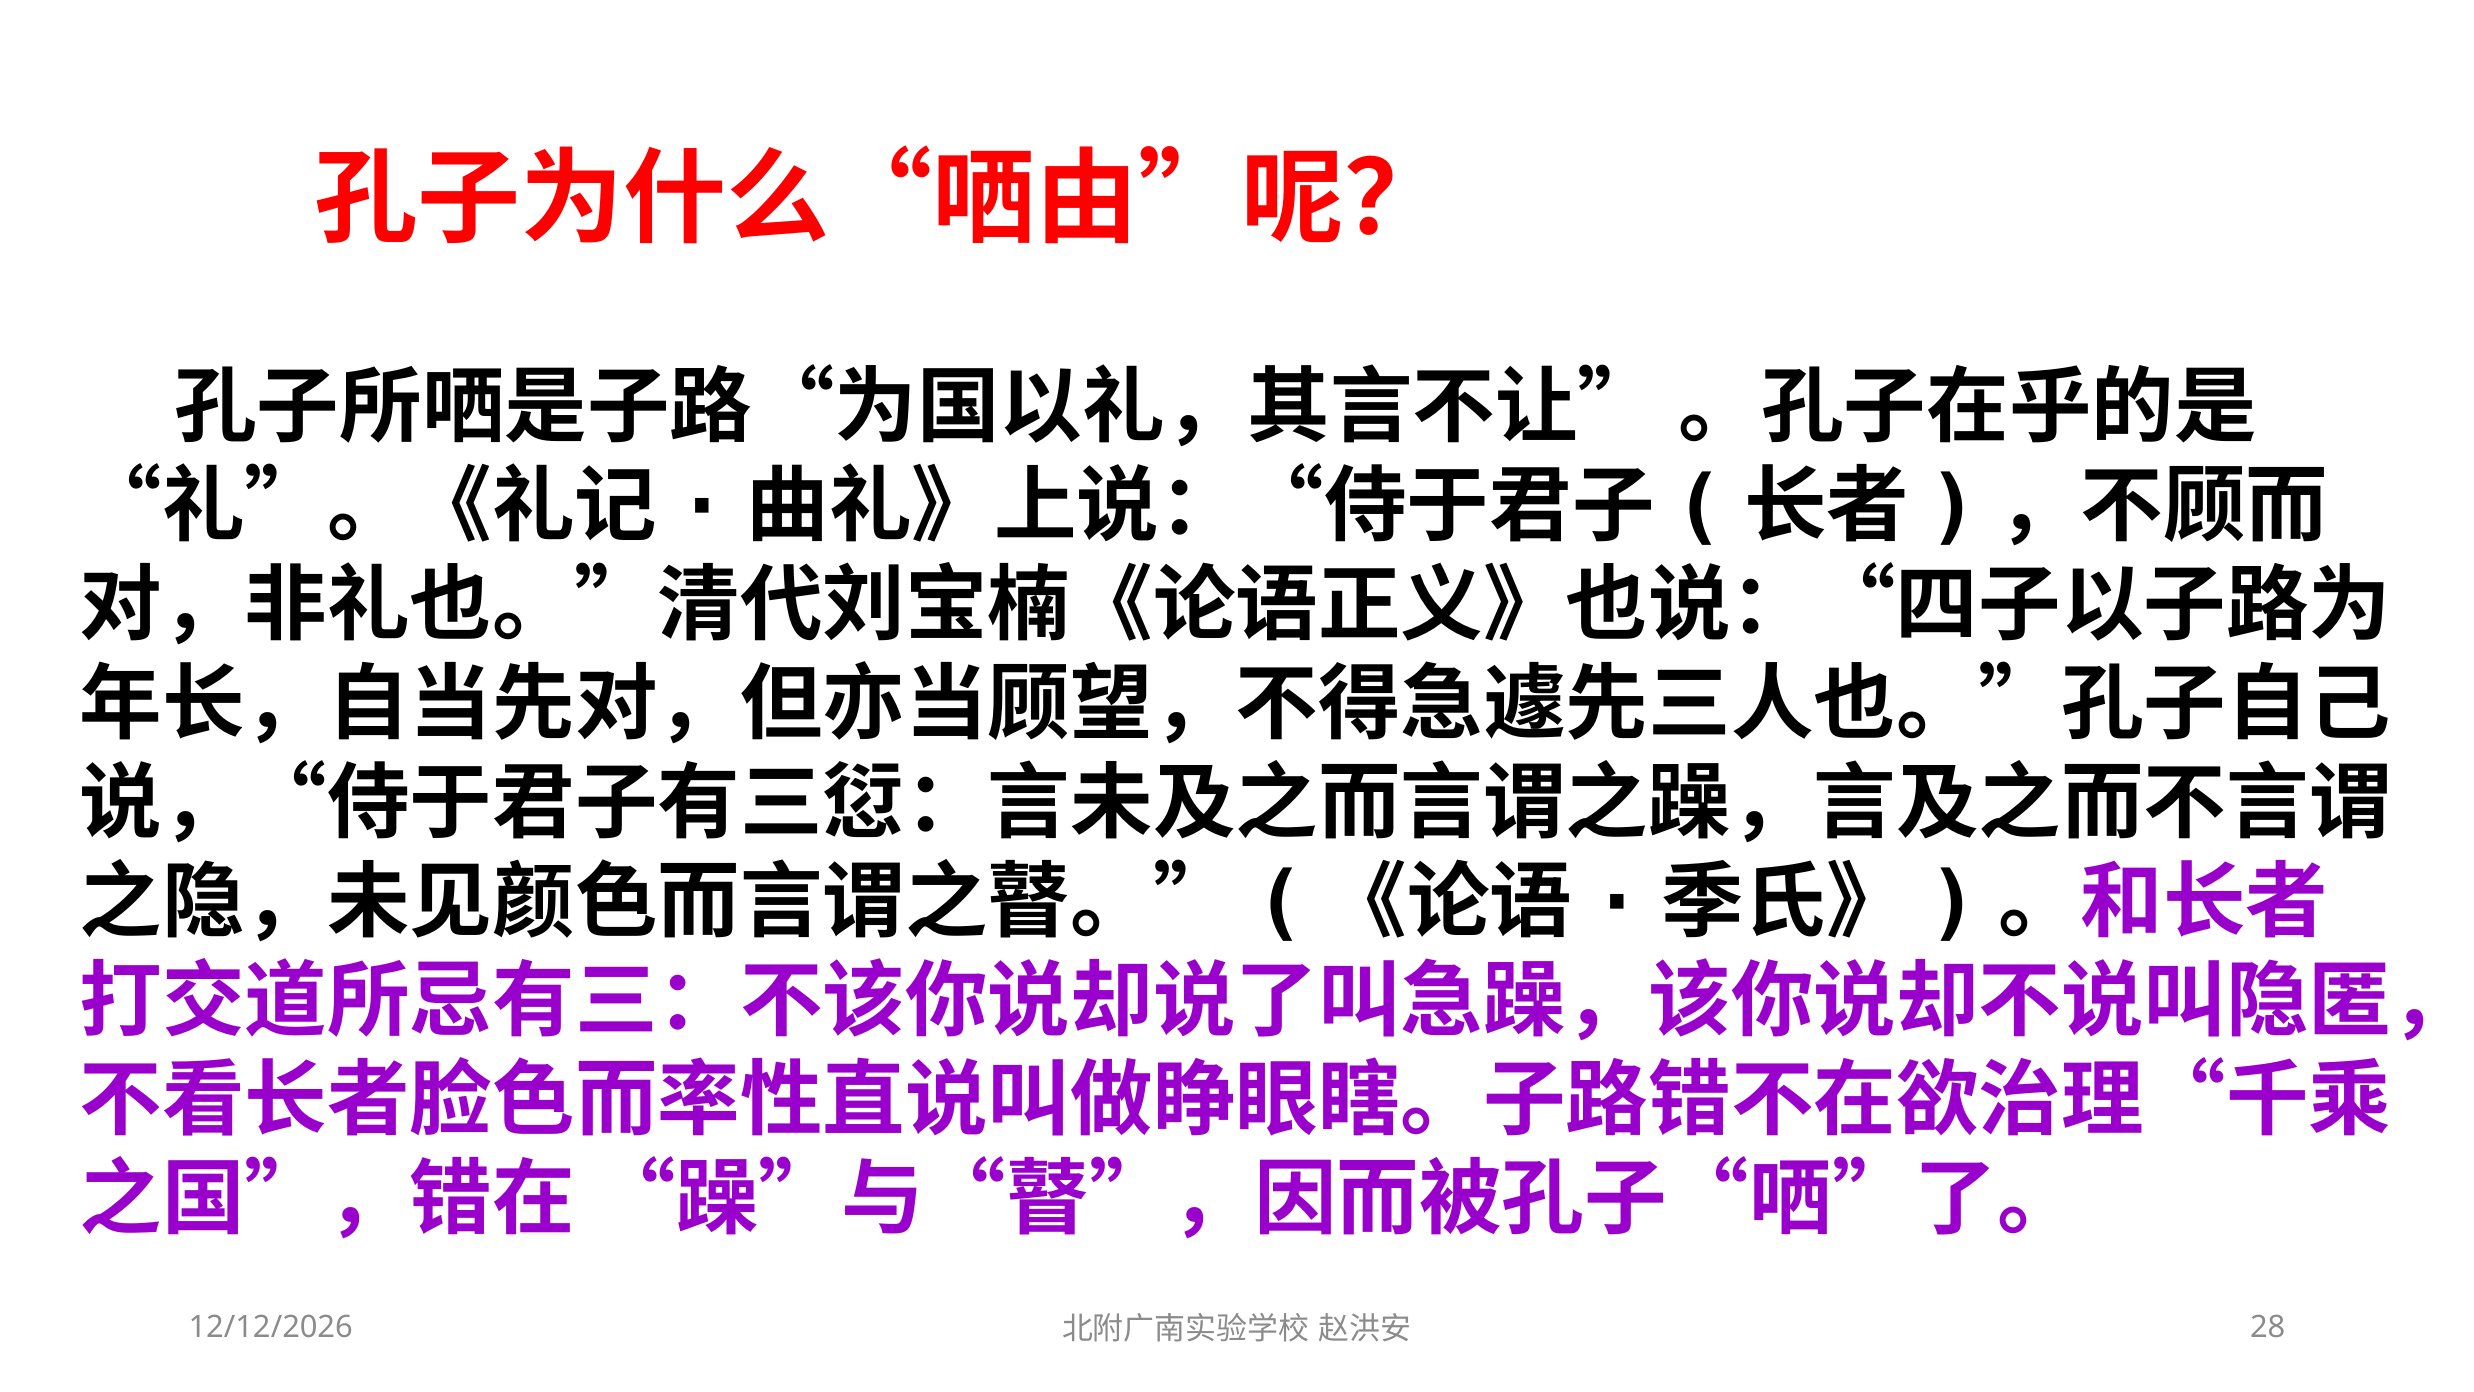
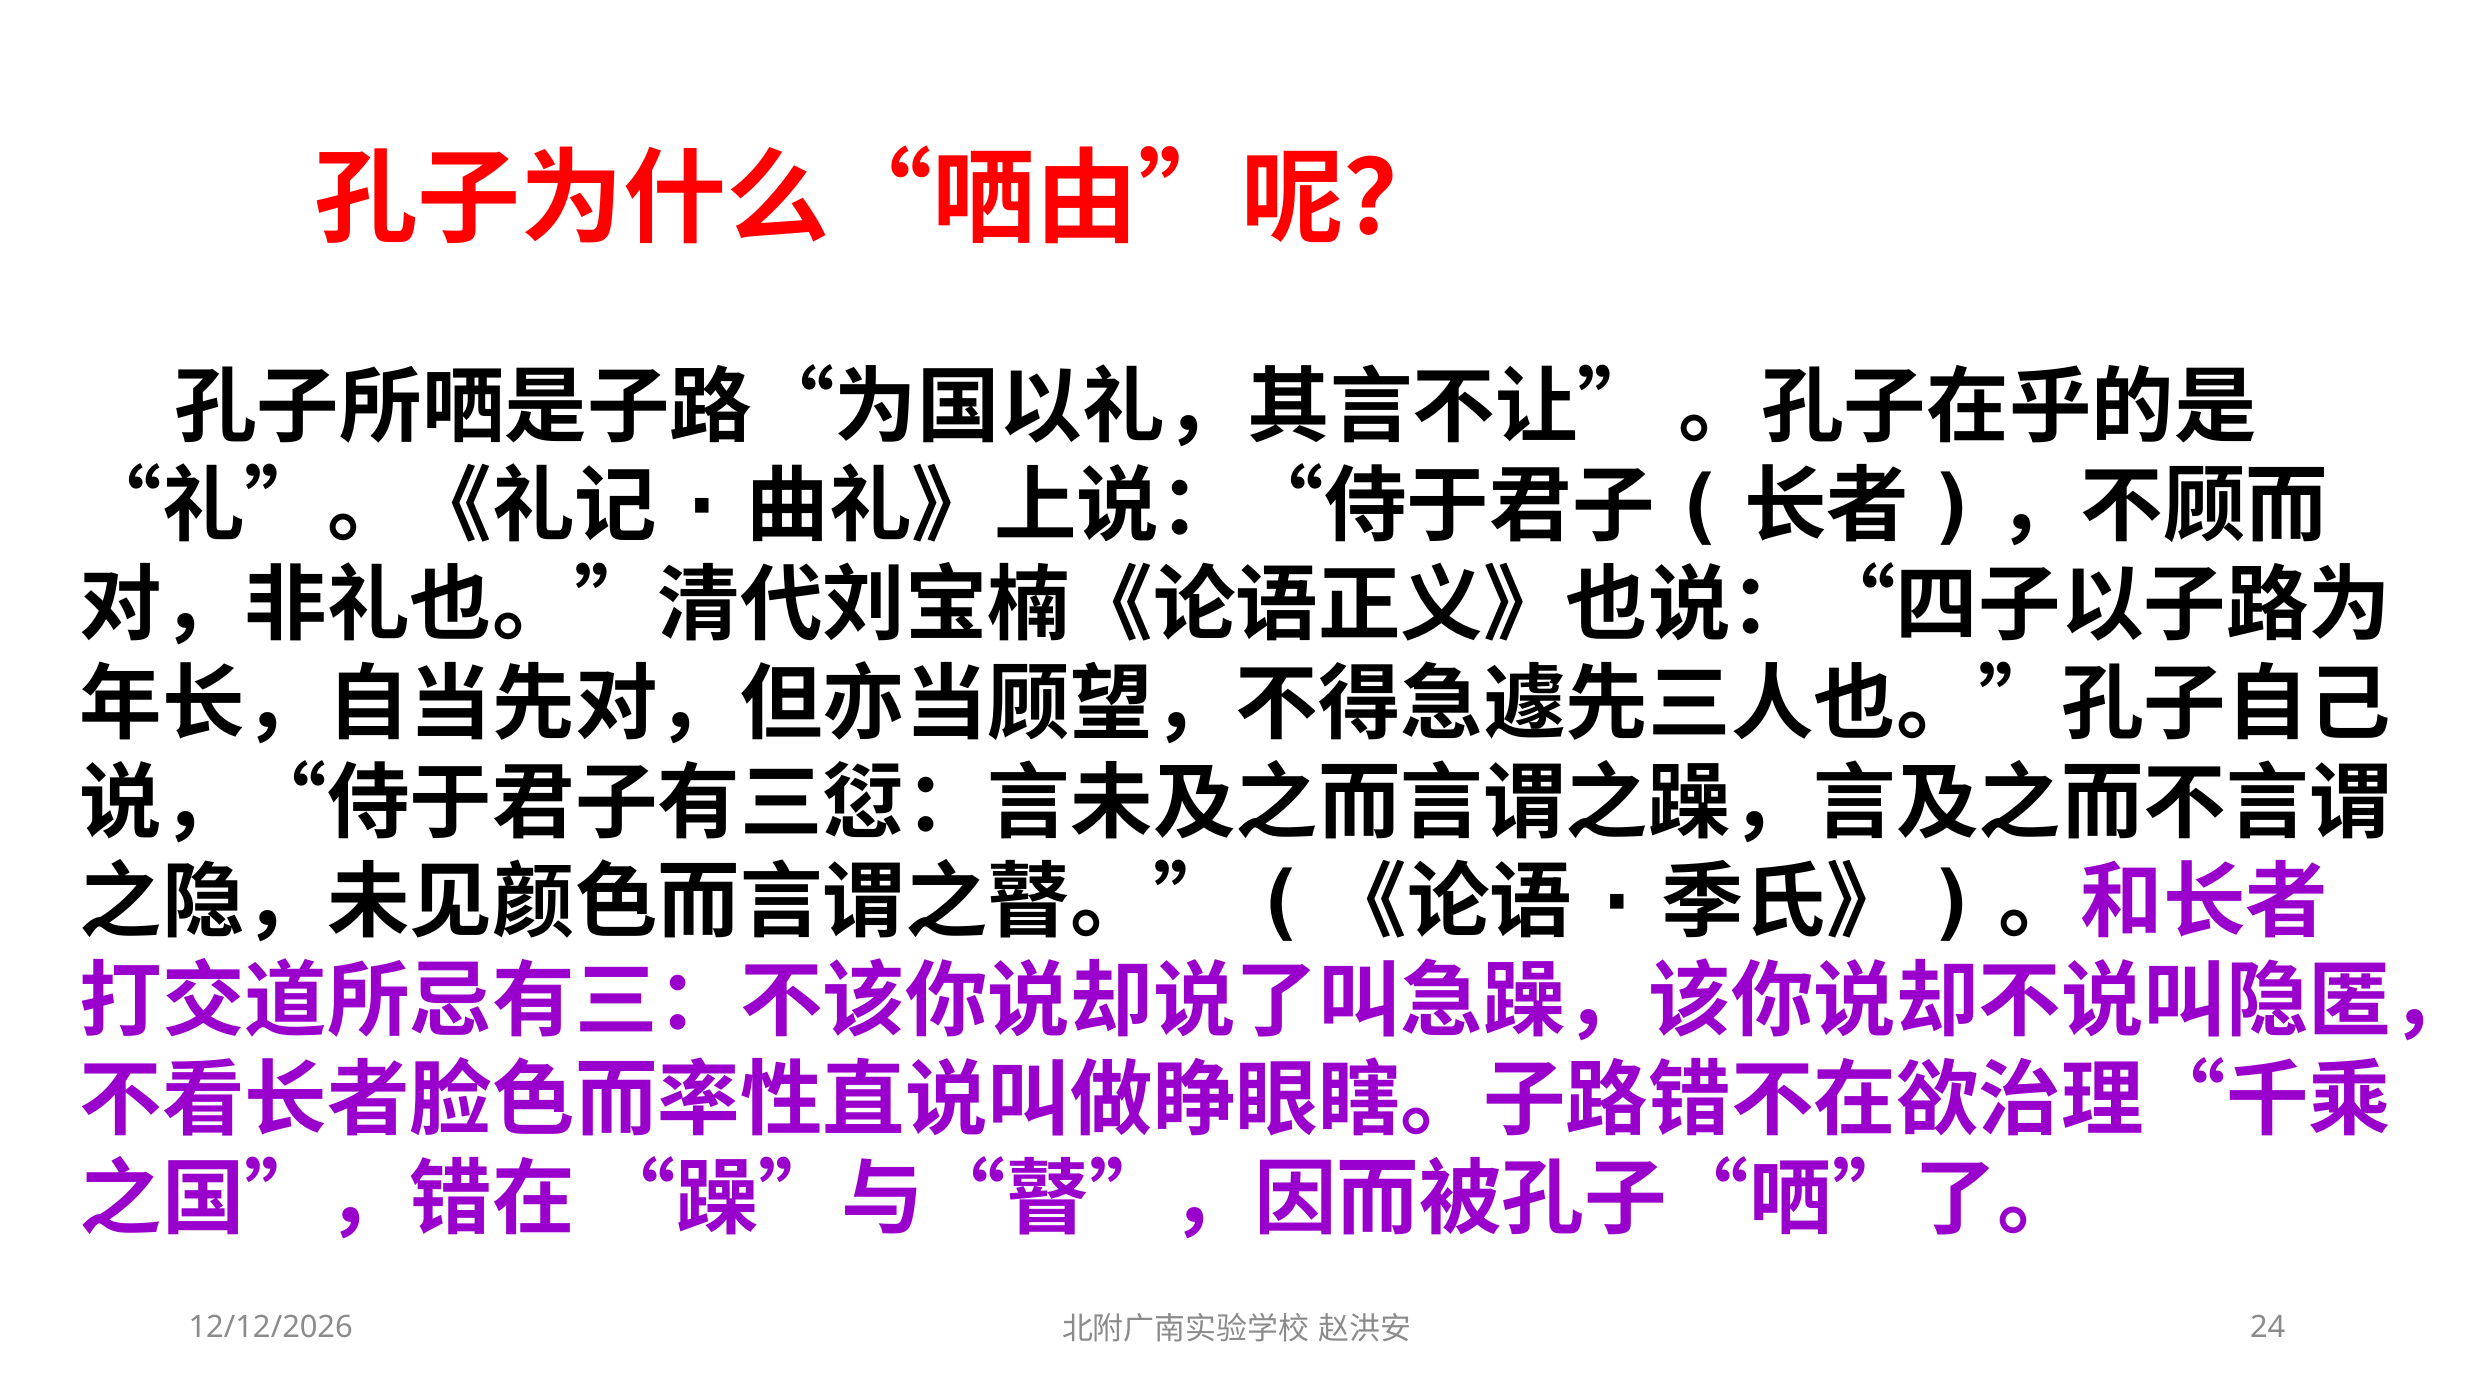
28: 28 -> 24
